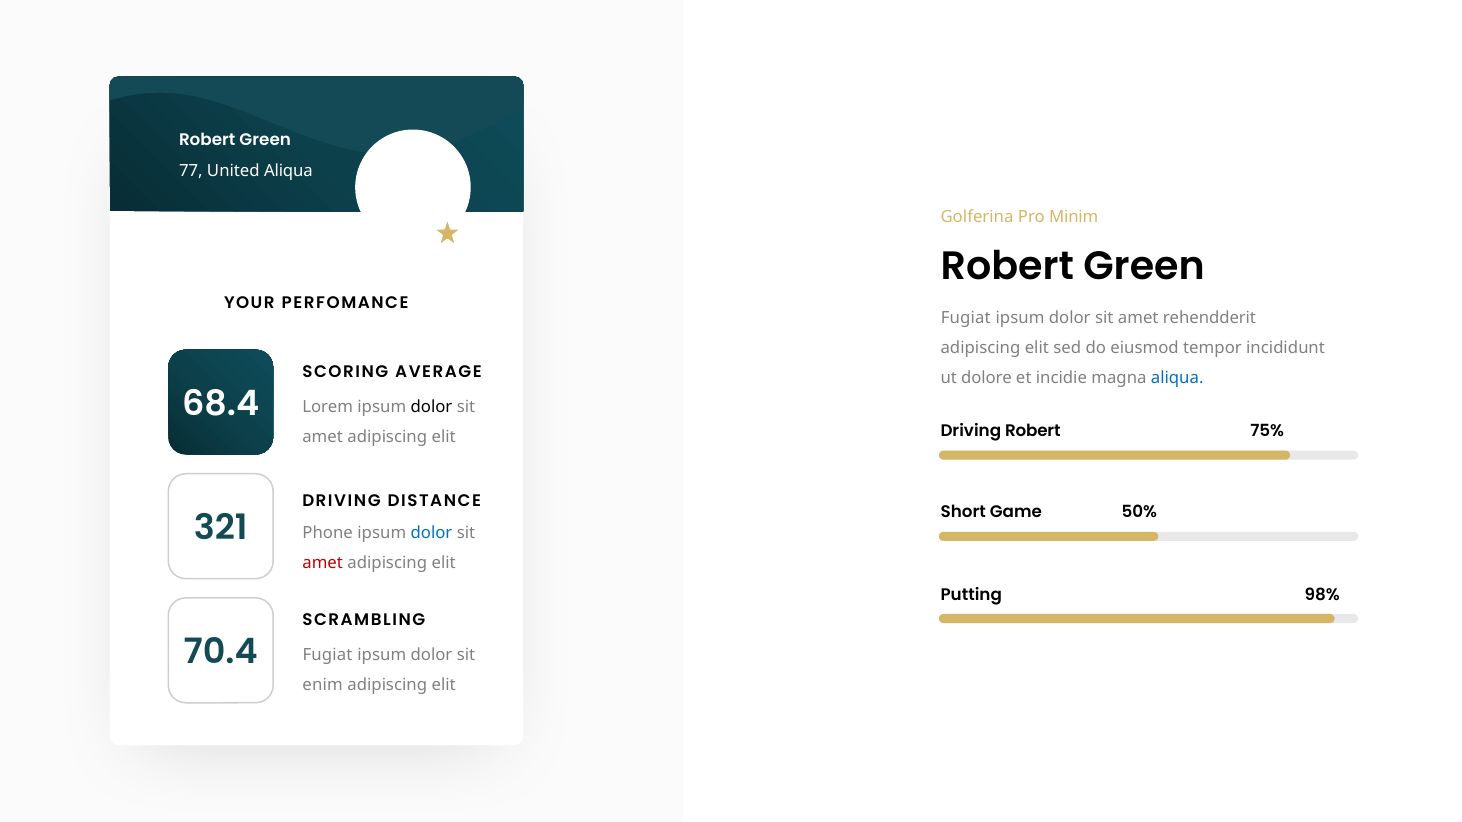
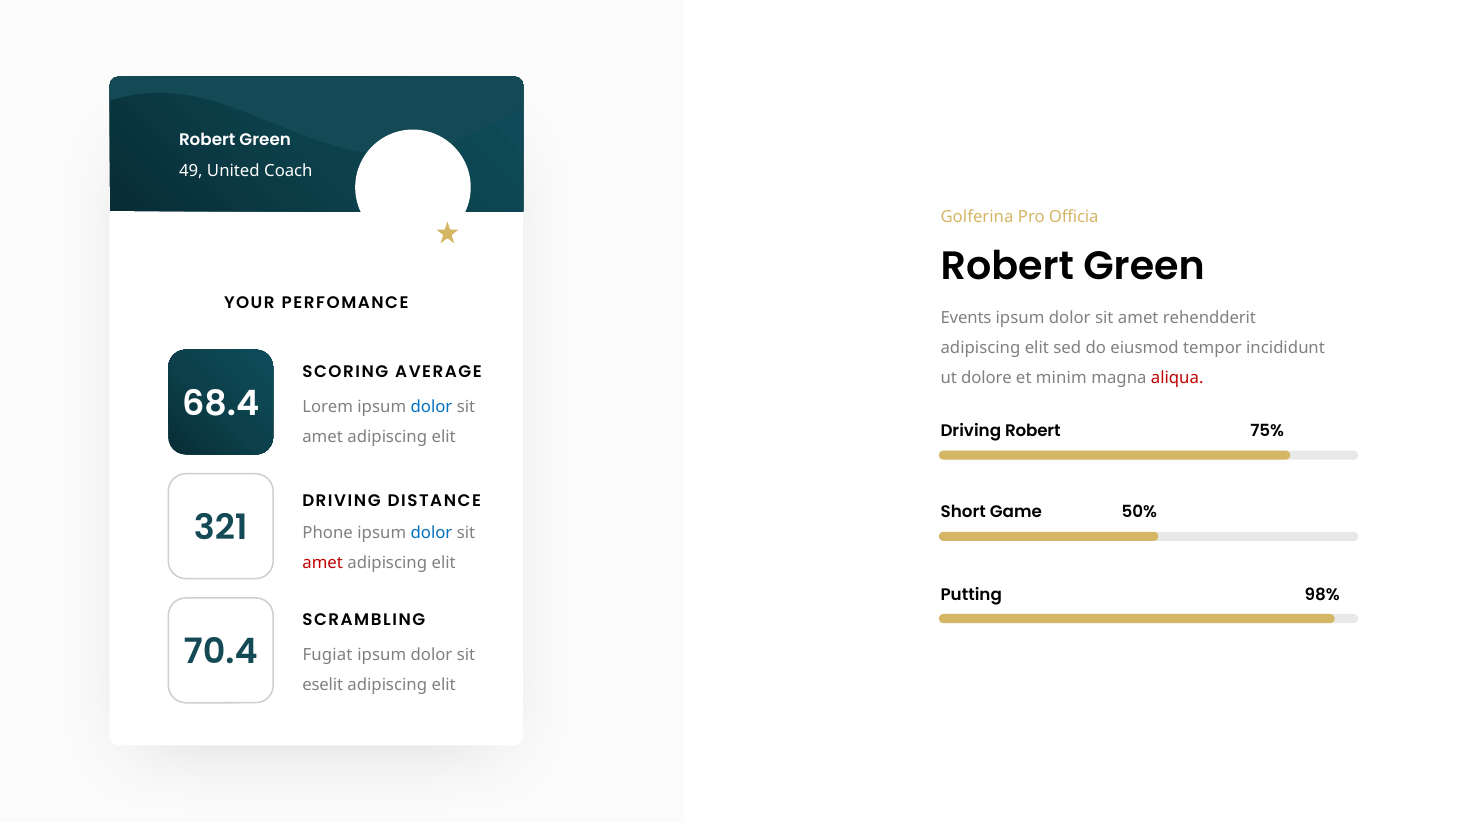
77: 77 -> 49
United Aliqua: Aliqua -> Coach
Minim: Minim -> Officia
Fugiat at (966, 318): Fugiat -> Events
incidie: incidie -> minim
aliqua at (1177, 378) colour: blue -> red
dolor at (431, 407) colour: black -> blue
enim: enim -> eselit
